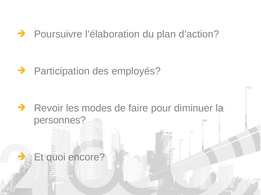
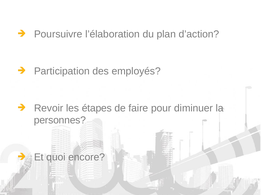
modes: modes -> étapes
